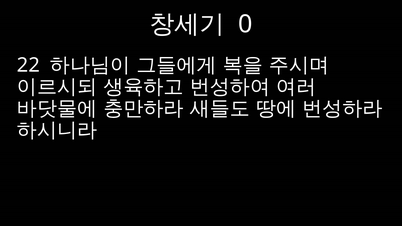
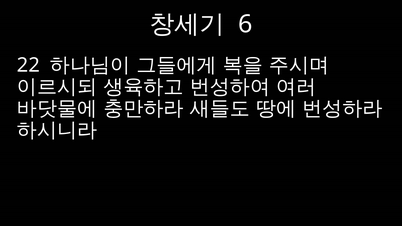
0: 0 -> 6
